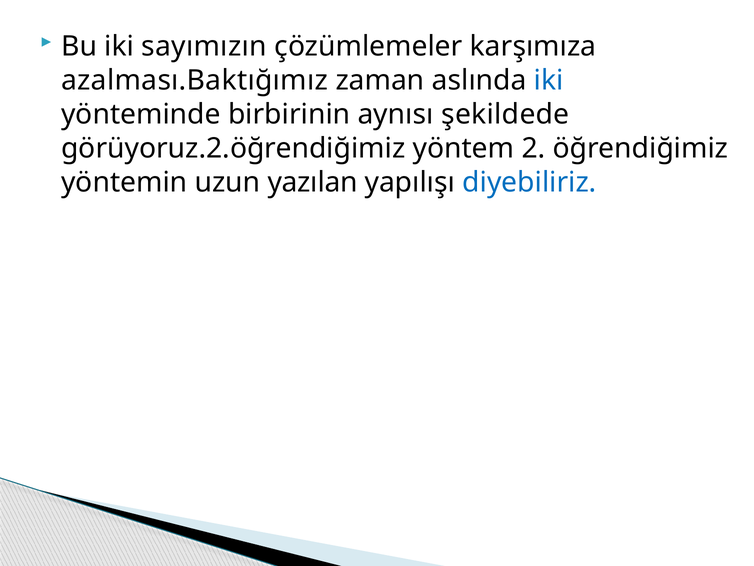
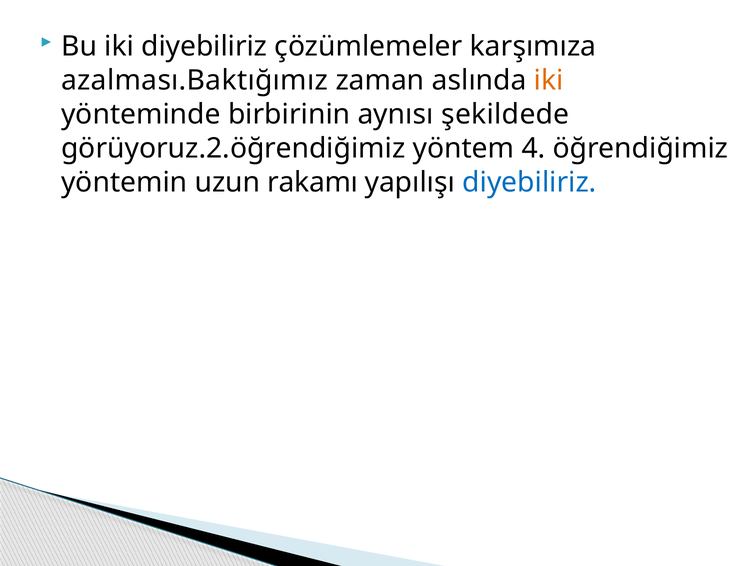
iki sayımızın: sayımızın -> diyebiliriz
iki at (549, 80) colour: blue -> orange
2: 2 -> 4
yazılan: yazılan -> rakamı
